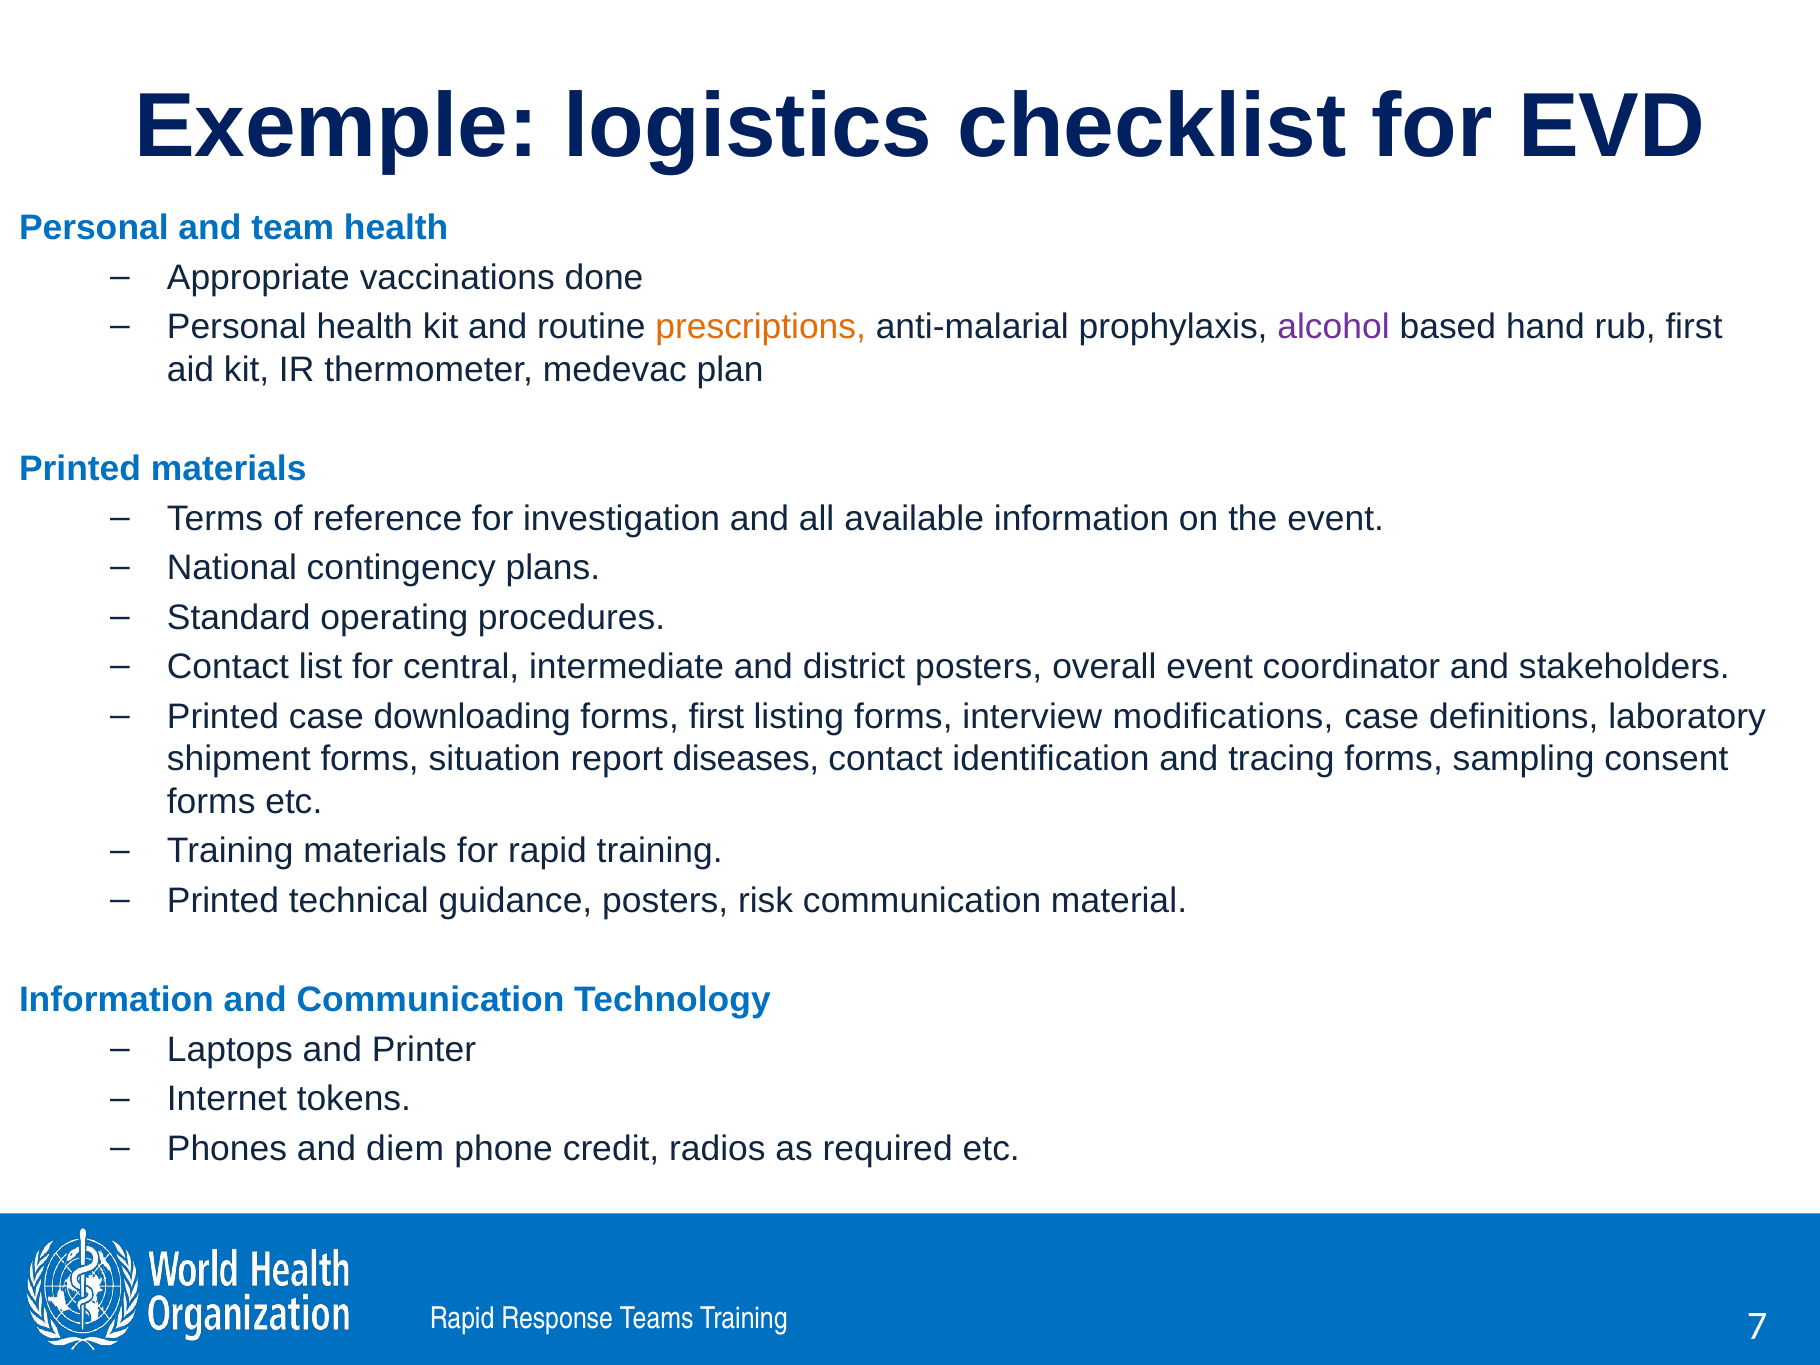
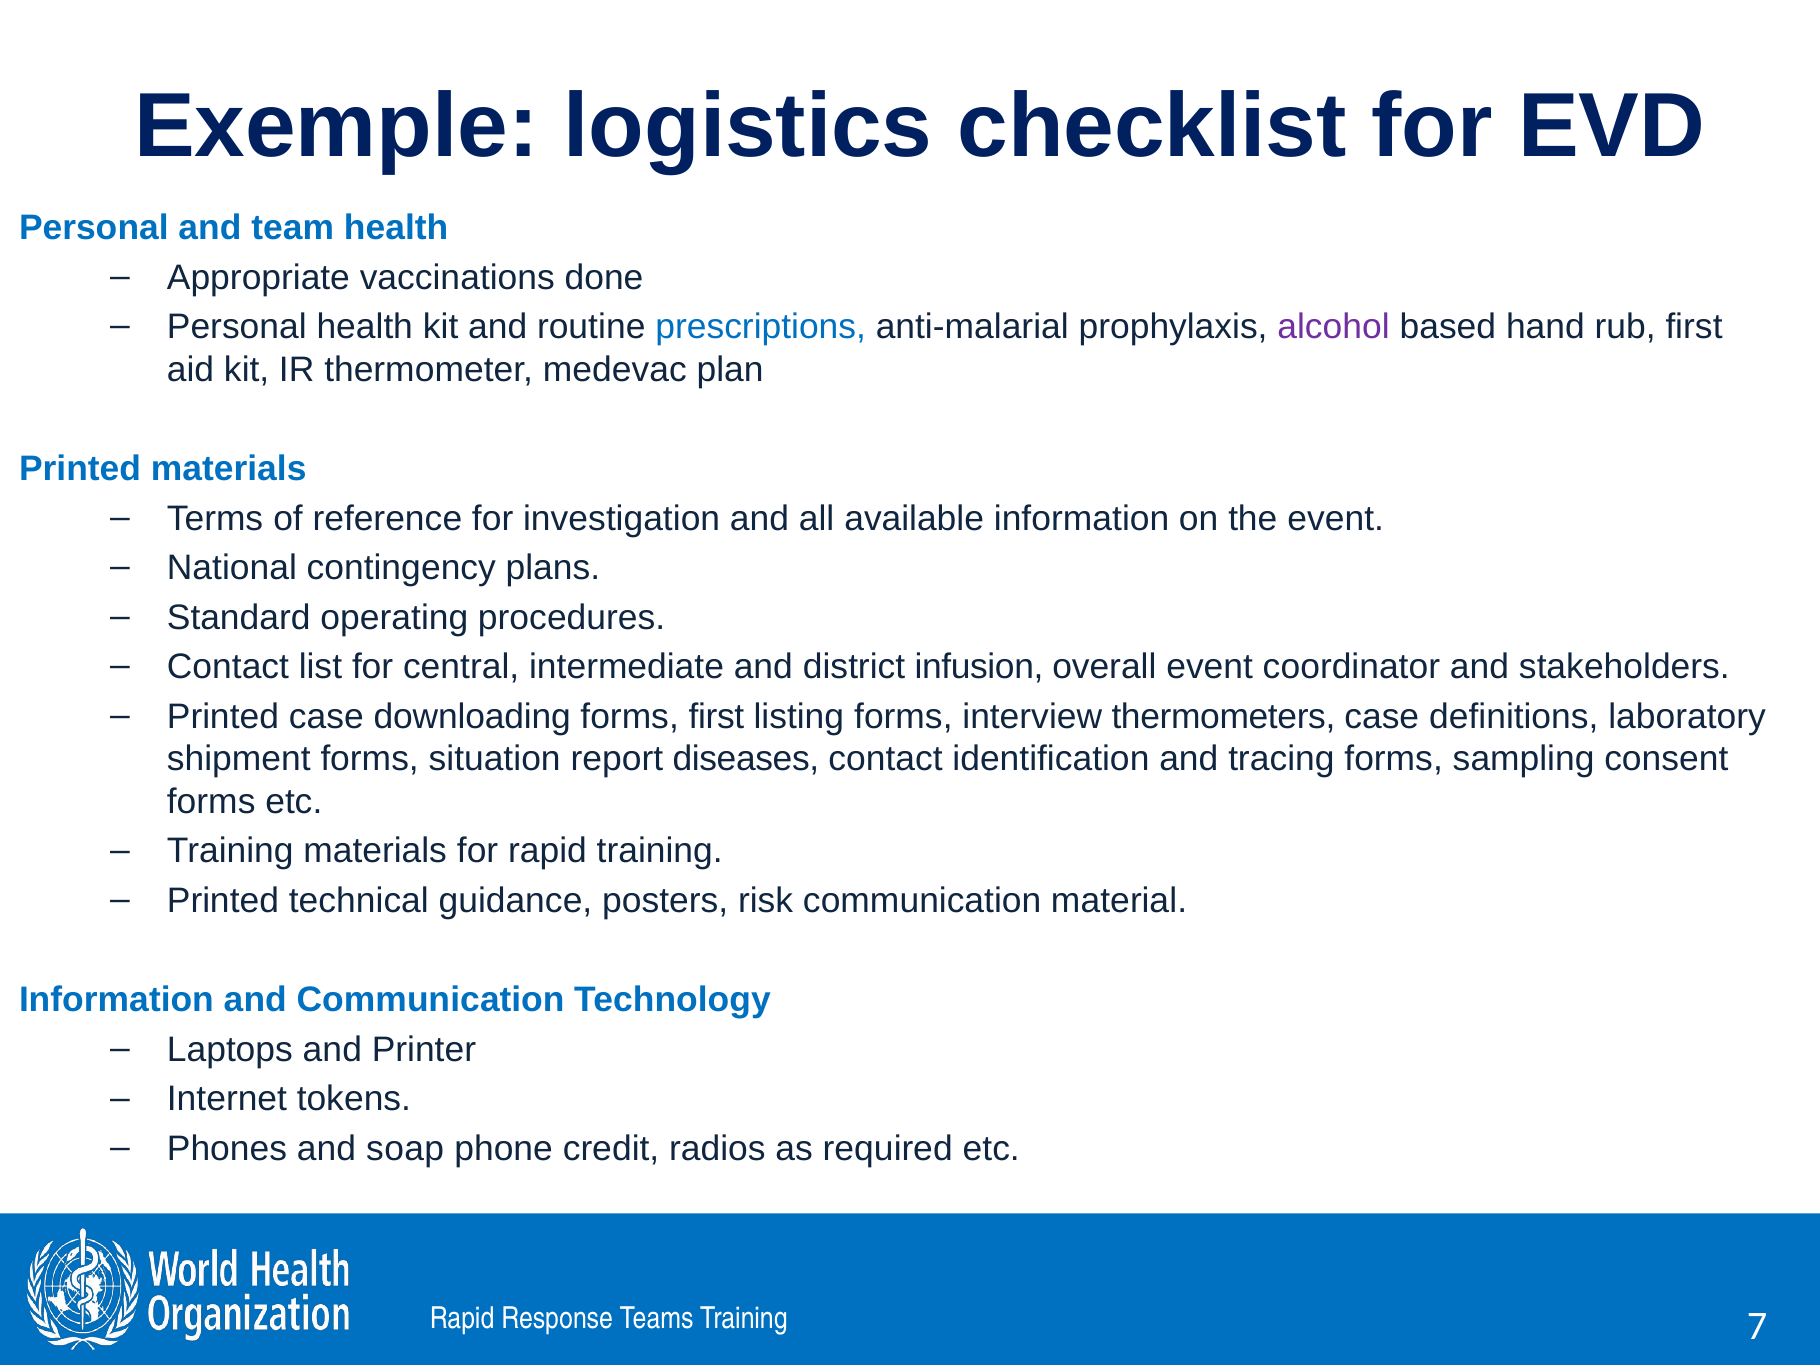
prescriptions colour: orange -> blue
district posters: posters -> infusion
modifications: modifications -> thermometers
diem: diem -> soap
